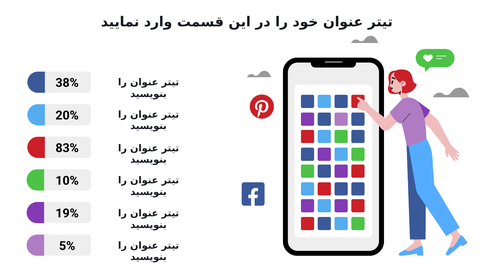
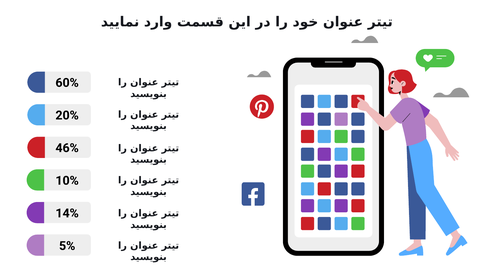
38%: 38% -> 60%
83%: 83% -> 46%
19%: 19% -> 14%
